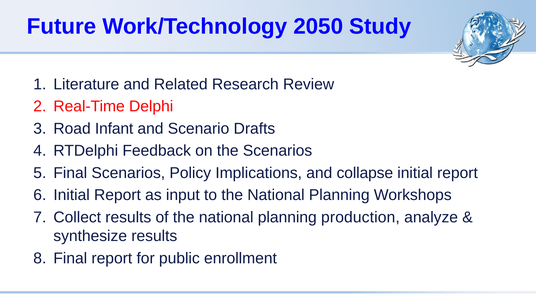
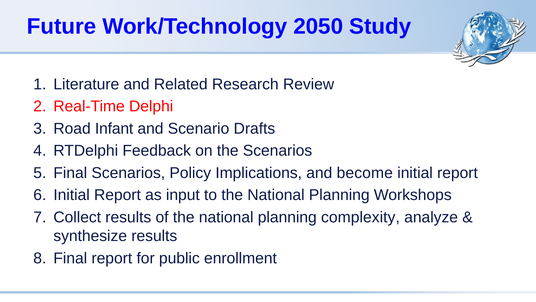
collapse: collapse -> become
production: production -> complexity
